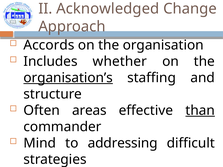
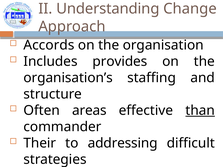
Acknowledged: Acknowledged -> Understanding
whether: whether -> provides
organisation’s underline: present -> none
Mind: Mind -> Their
